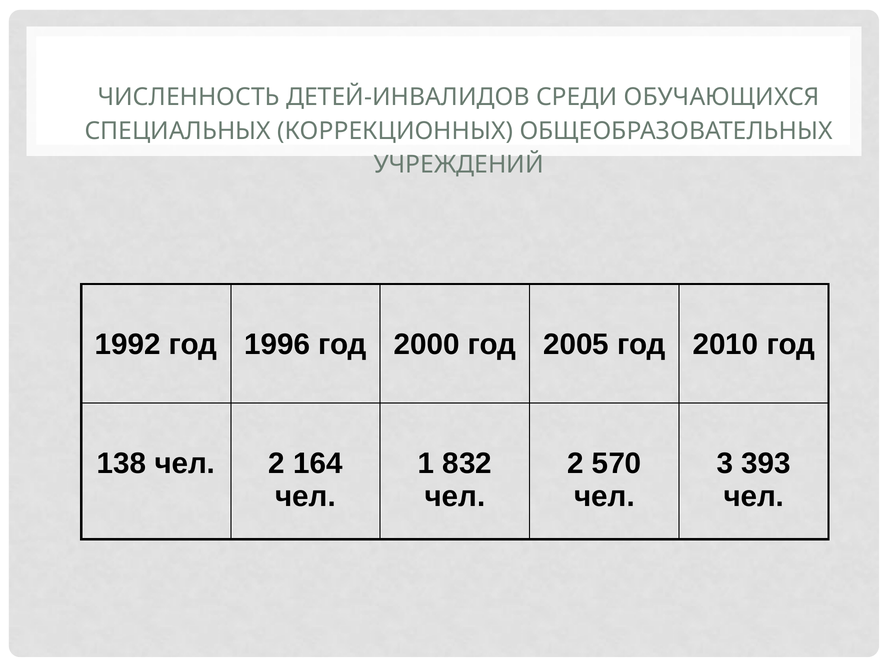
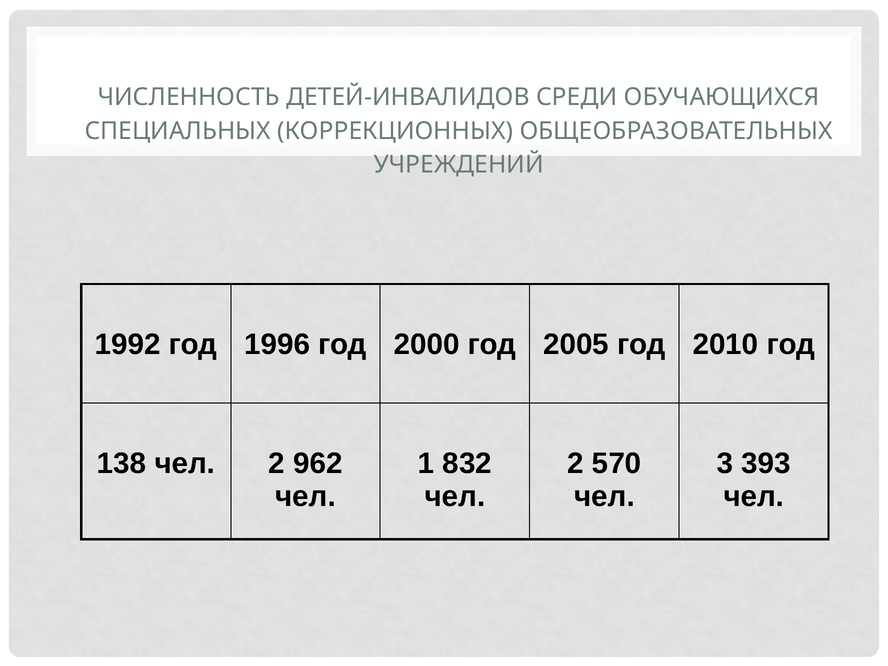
164: 164 -> 962
